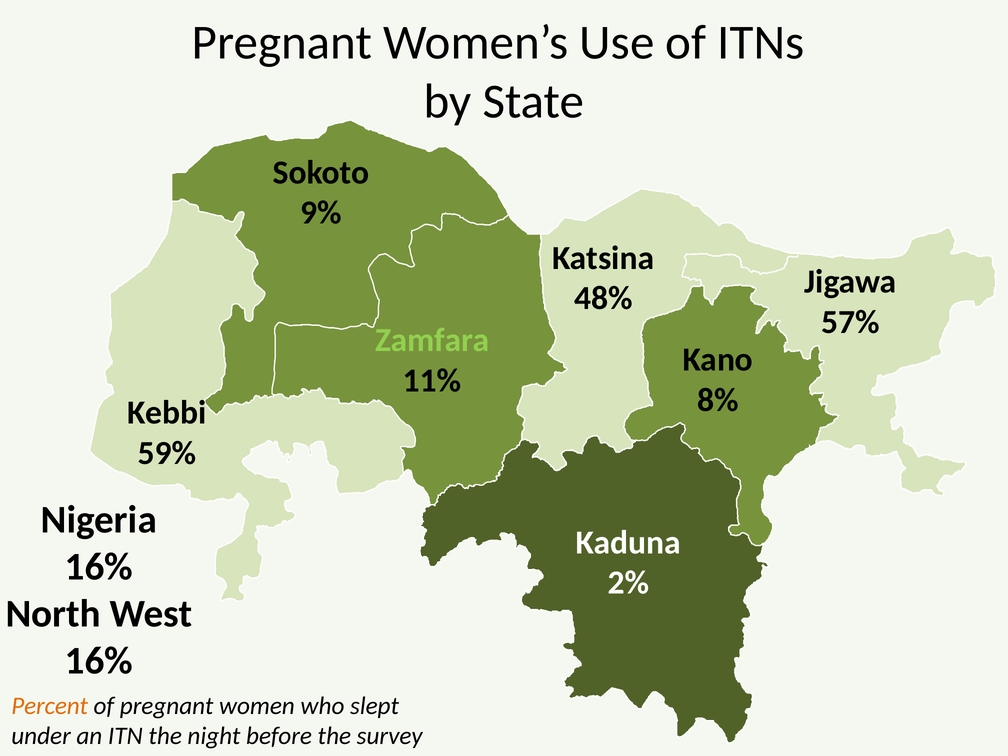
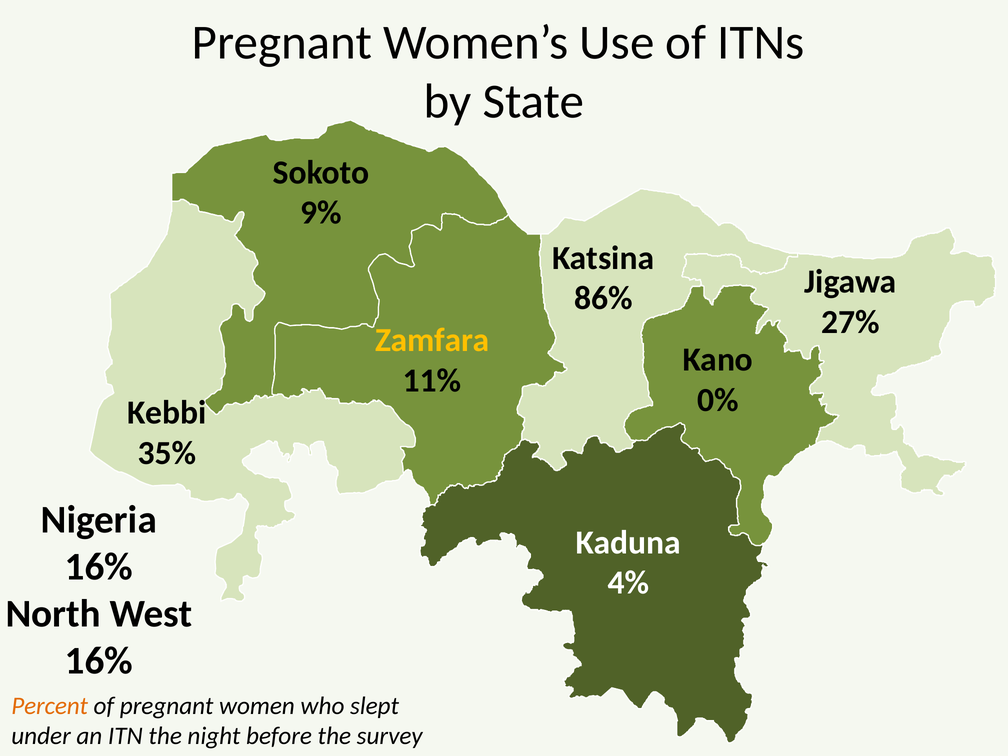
48%: 48% -> 86%
57%: 57% -> 27%
Zamfara colour: light green -> yellow
8%: 8% -> 0%
59%: 59% -> 35%
2%: 2% -> 4%
